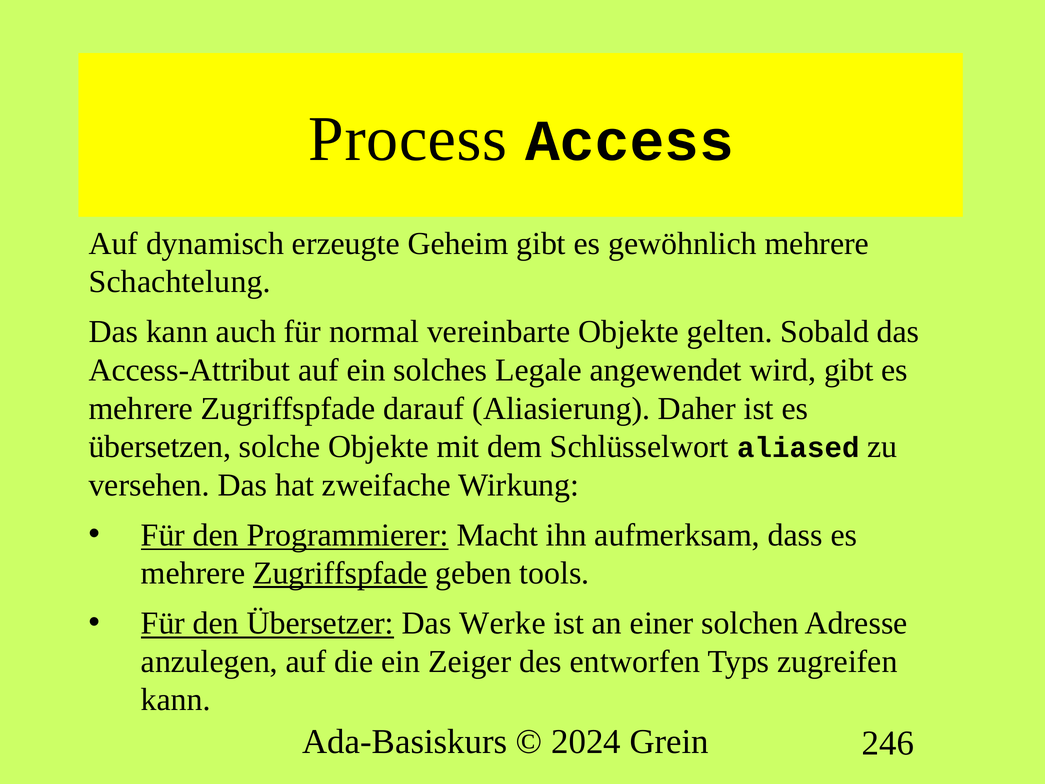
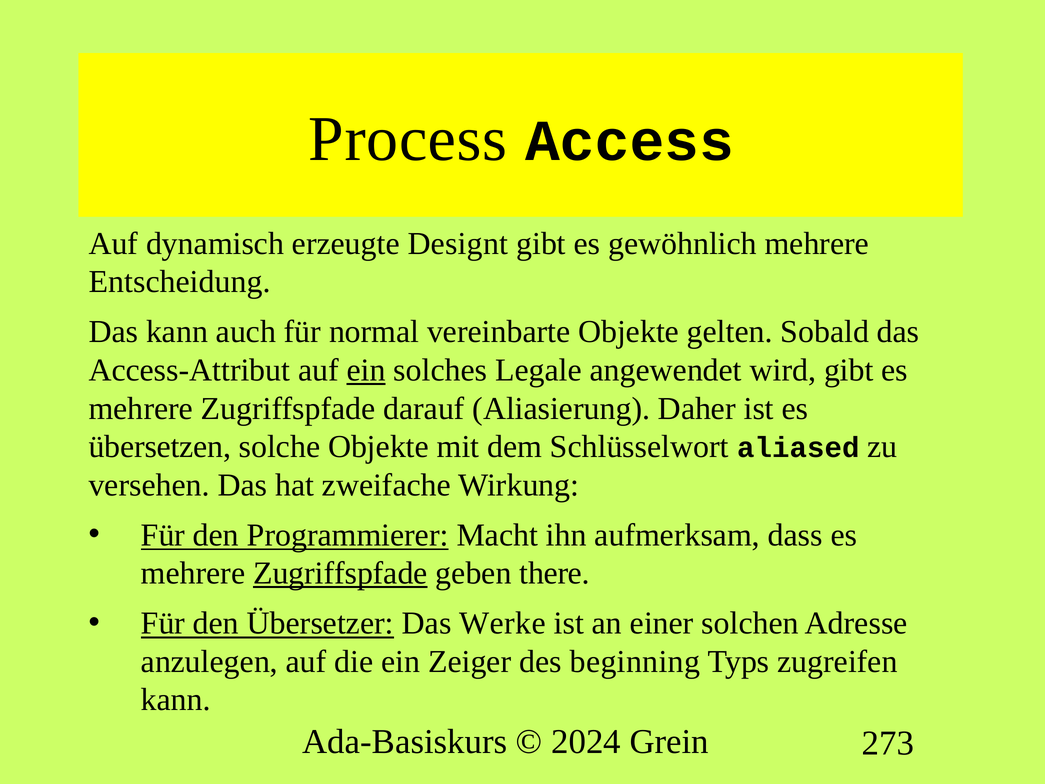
Geheim: Geheim -> Designt
Schachtelung: Schachtelung -> Entscheidung
ein at (366, 370) underline: none -> present
tools: tools -> there
entworfen: entworfen -> beginning
246: 246 -> 273
